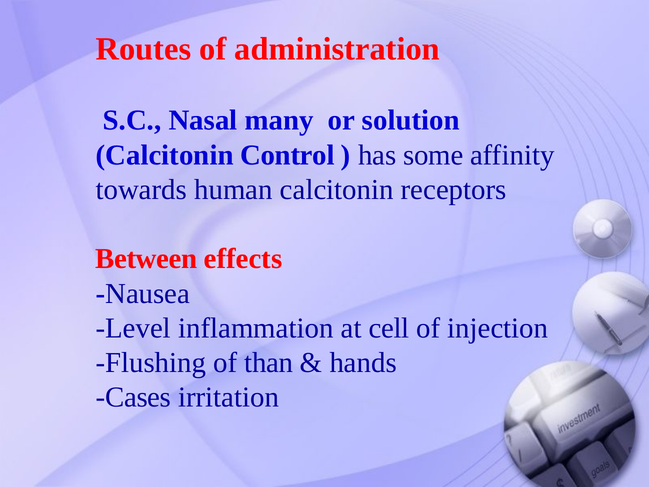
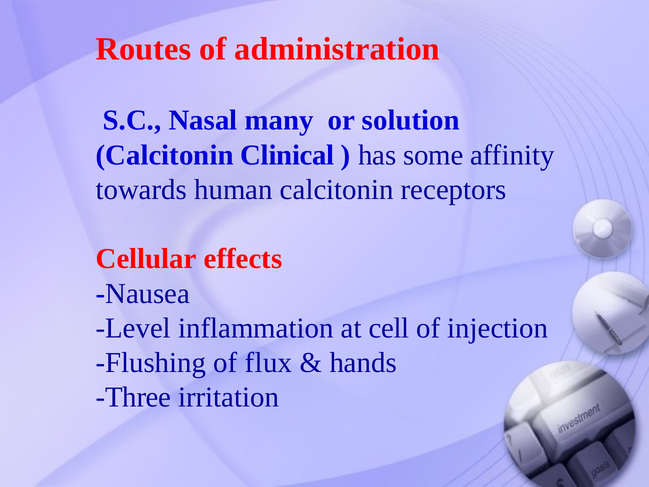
Control: Control -> Clinical
Between: Between -> Cellular
than: than -> flux
Cases: Cases -> Three
